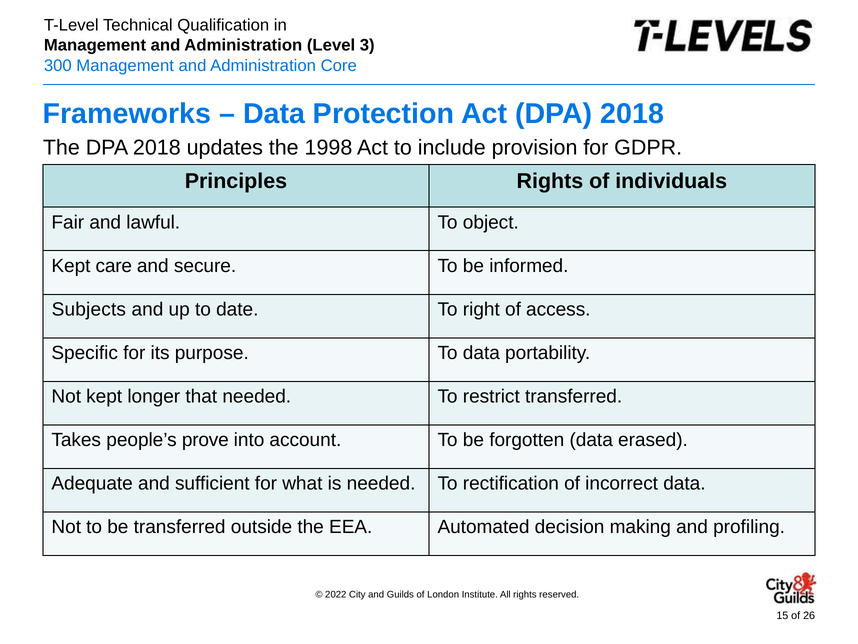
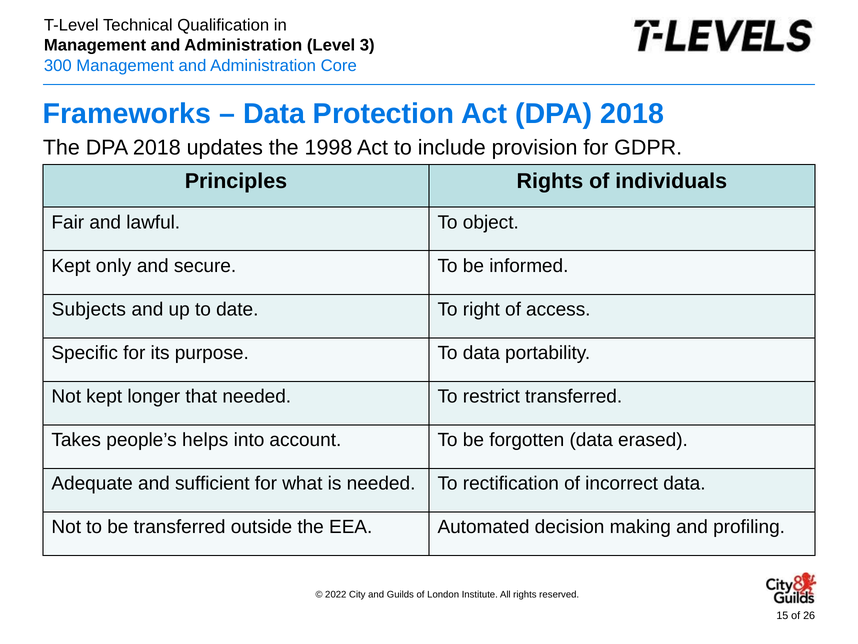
care: care -> only
prove: prove -> helps
